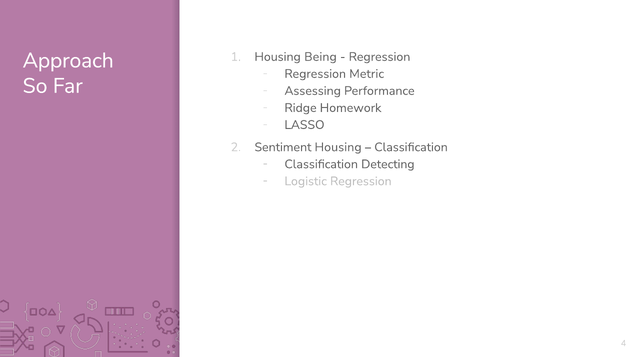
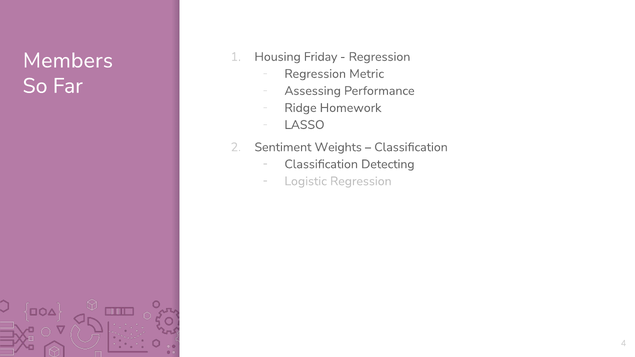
Being: Being -> Friday
Approach: Approach -> Members
Sentiment Housing: Housing -> Weights
